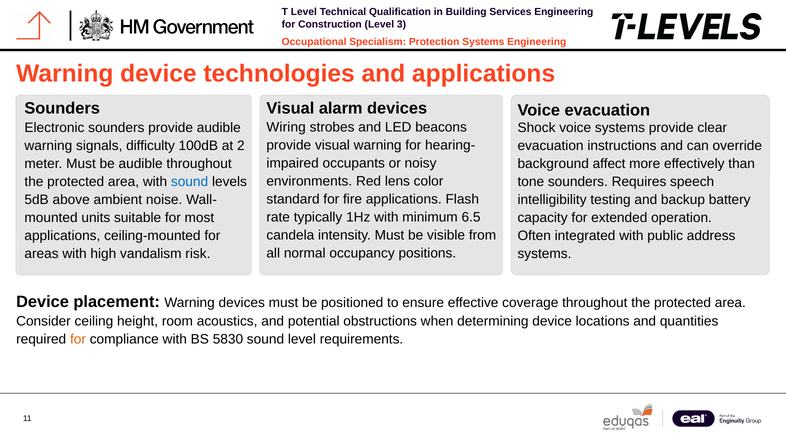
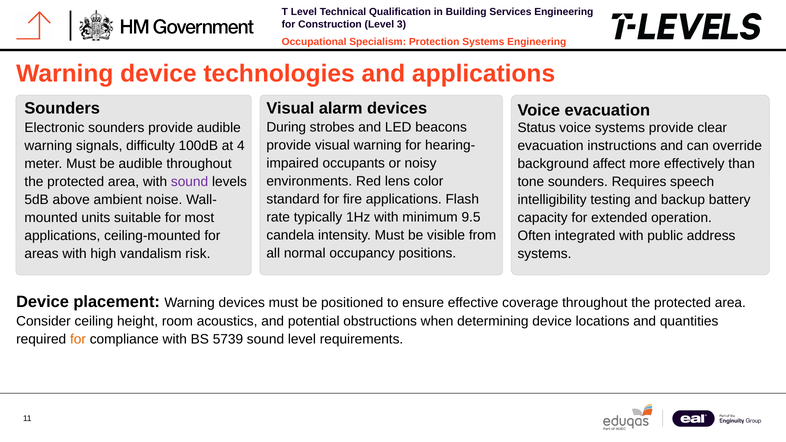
Wiring: Wiring -> During
Shock: Shock -> Status
2: 2 -> 4
sound at (190, 182) colour: blue -> purple
6.5: 6.5 -> 9.5
5830: 5830 -> 5739
